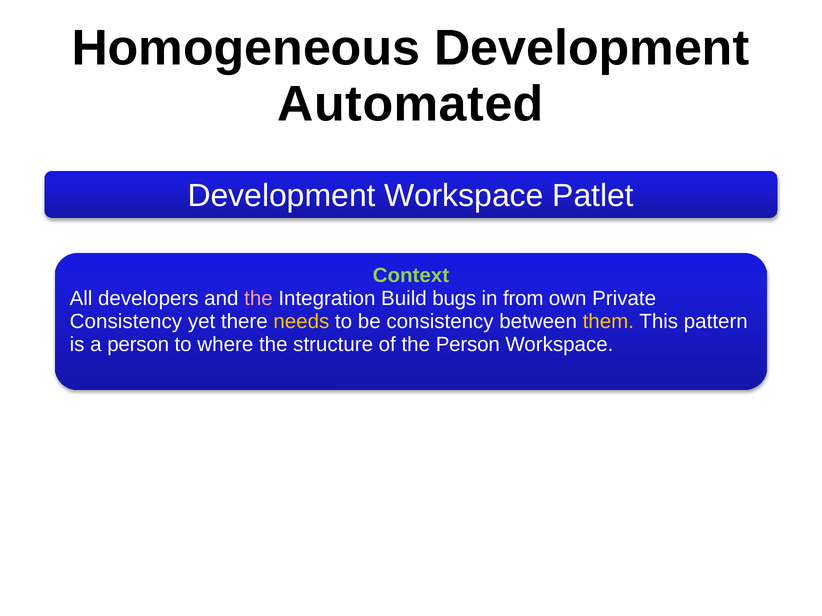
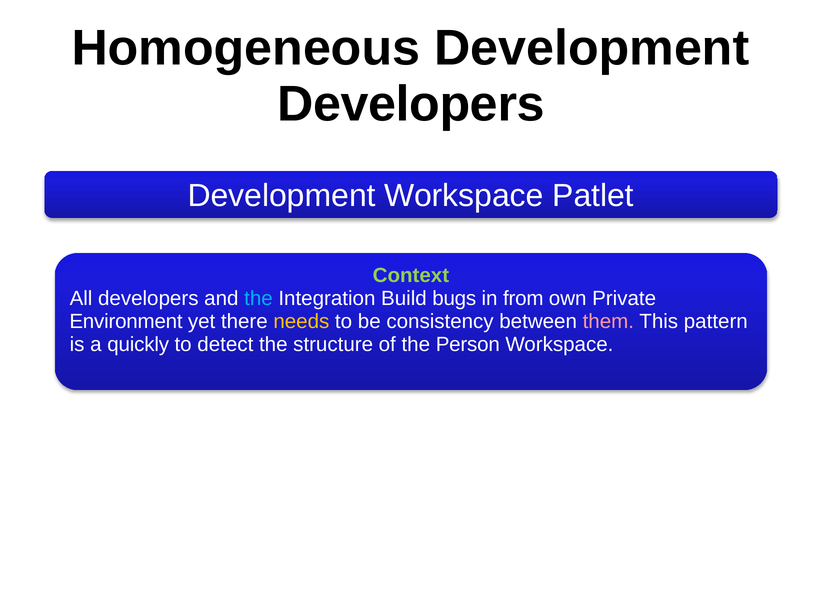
Automated at (411, 104): Automated -> Developers
the at (258, 299) colour: pink -> light blue
Consistency at (126, 322): Consistency -> Environment
them colour: yellow -> pink
a person: person -> quickly
where: where -> detect
